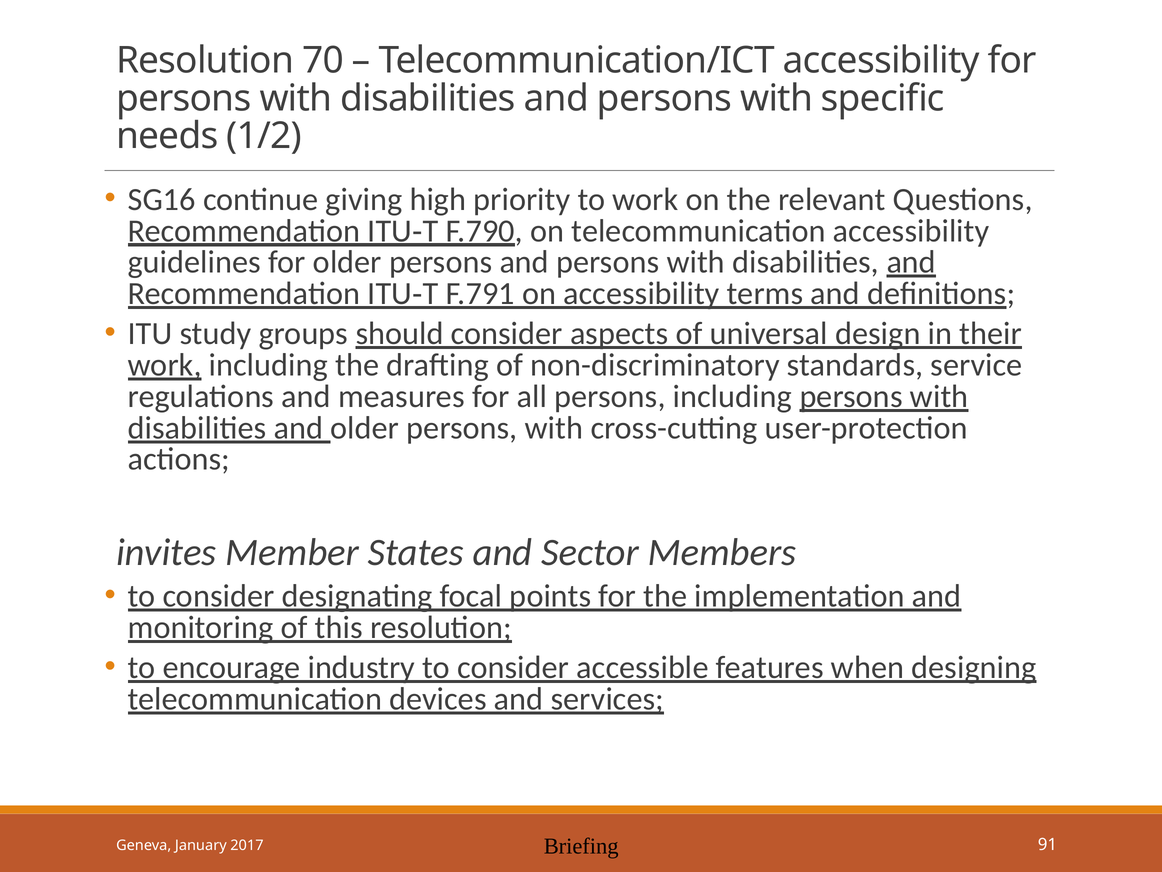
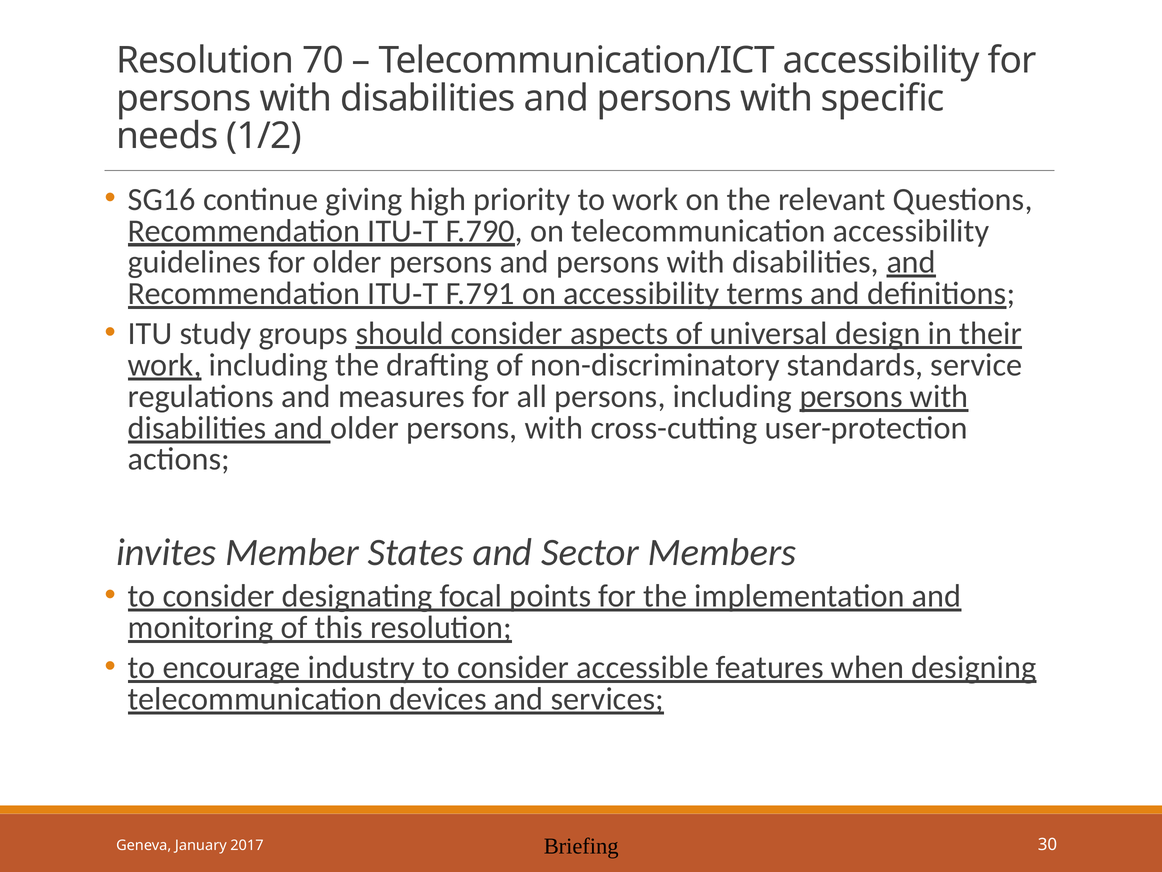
91: 91 -> 30
